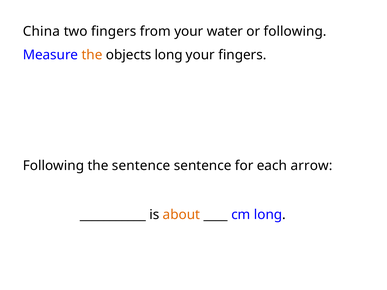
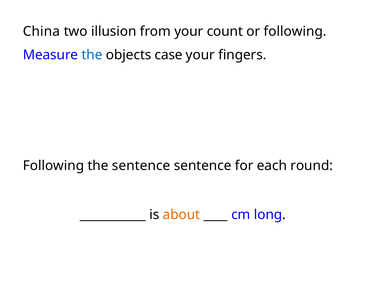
two fingers: fingers -> illusion
water: water -> count
the at (92, 55) colour: orange -> blue
objects long: long -> case
arrow: arrow -> round
